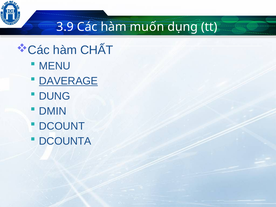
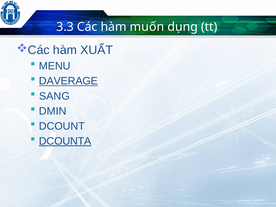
3.9: 3.9 -> 3.3
CHẤT: CHẤT -> XUẤT
DUNG: DUNG -> SANG
DCOUNTA underline: none -> present
